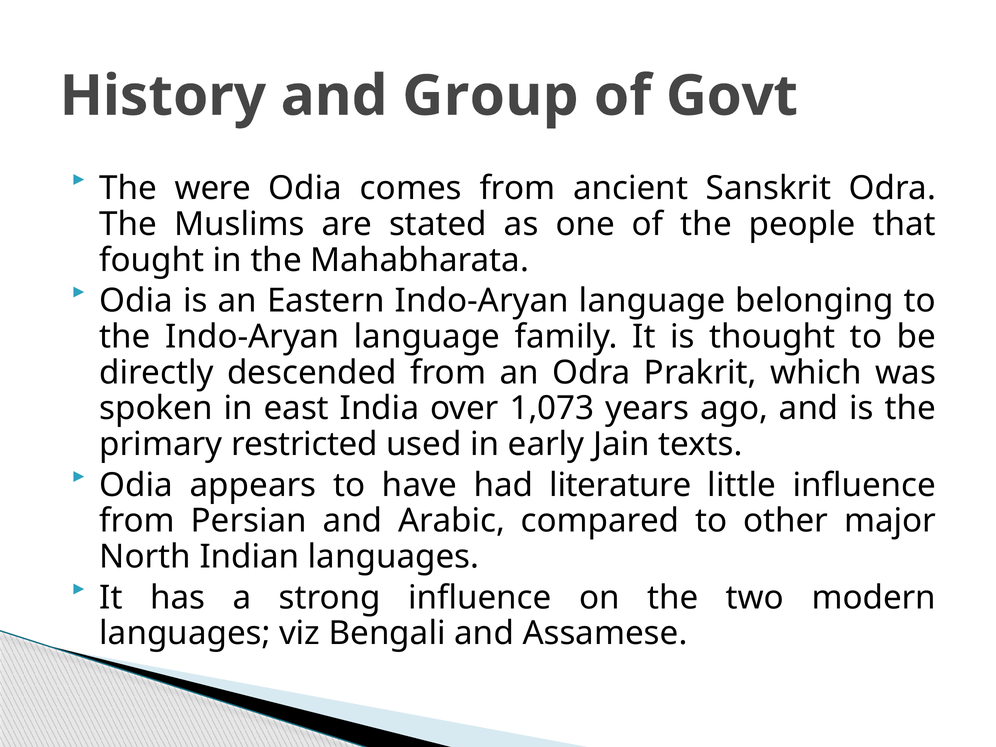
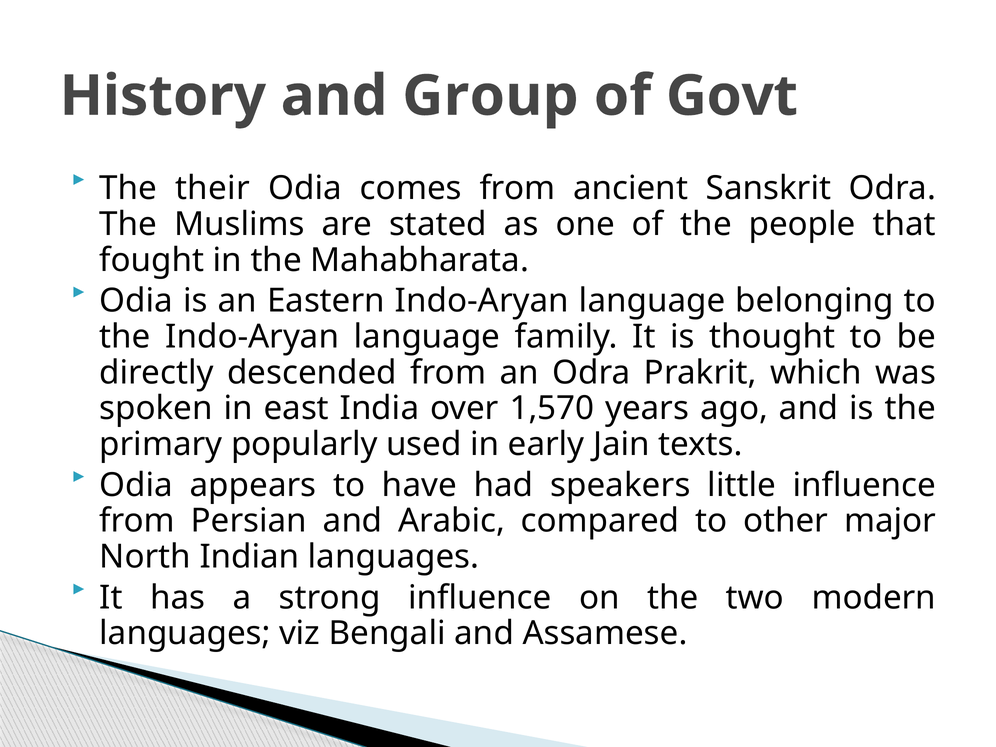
were: were -> their
1,073: 1,073 -> 1,570
restricted: restricted -> popularly
literature: literature -> speakers
